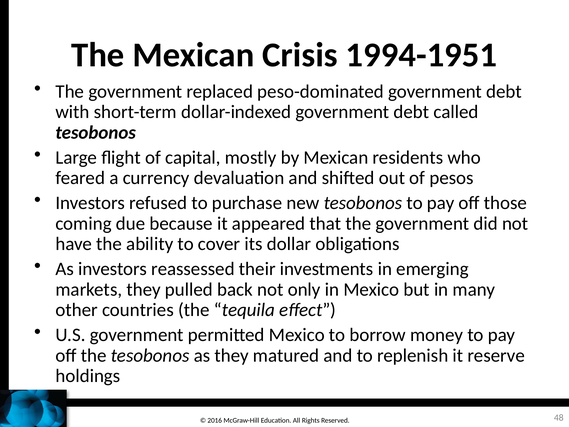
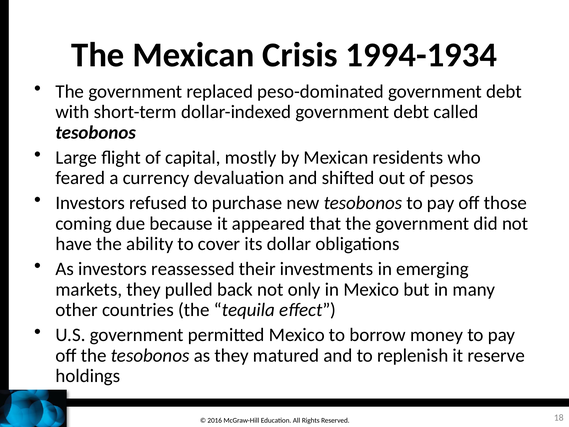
1994-1951: 1994-1951 -> 1994-1934
48: 48 -> 18
